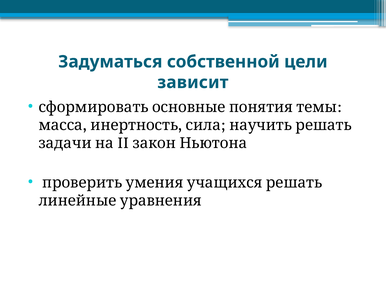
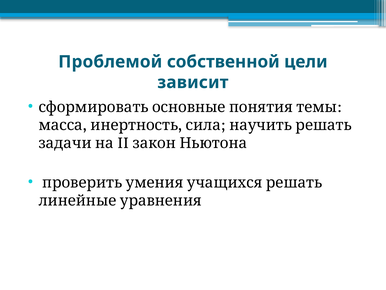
Задуматься: Задуматься -> Проблемой
